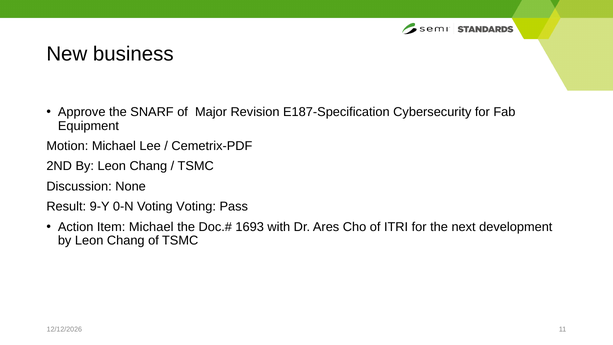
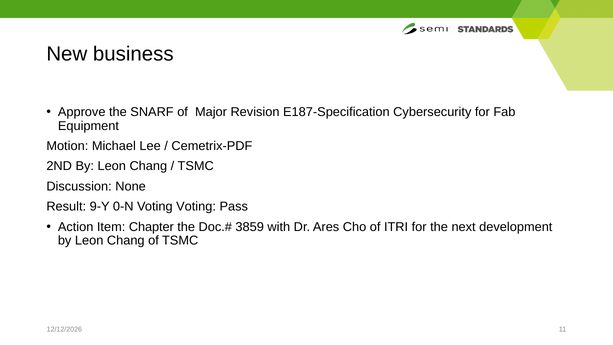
Item Michael: Michael -> Chapter
1693: 1693 -> 3859
